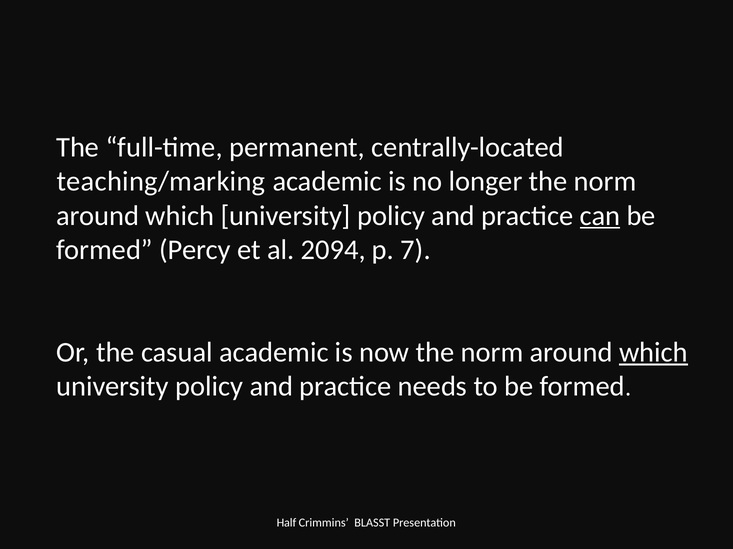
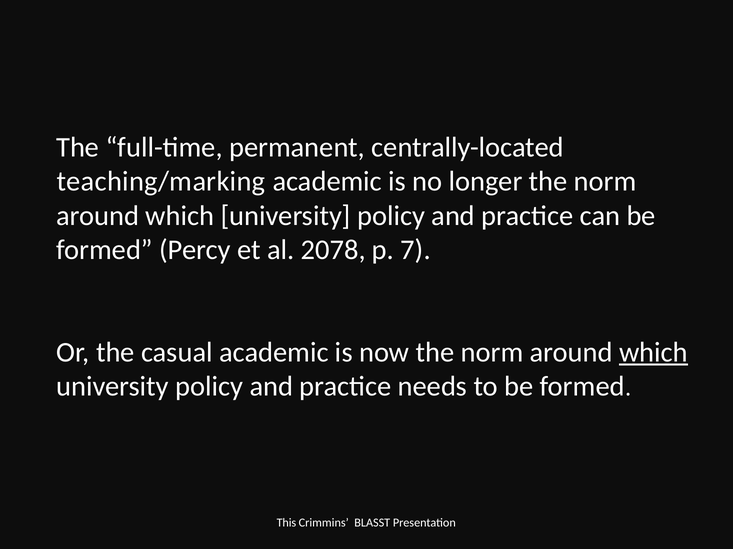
can underline: present -> none
2094: 2094 -> 2078
Half: Half -> This
